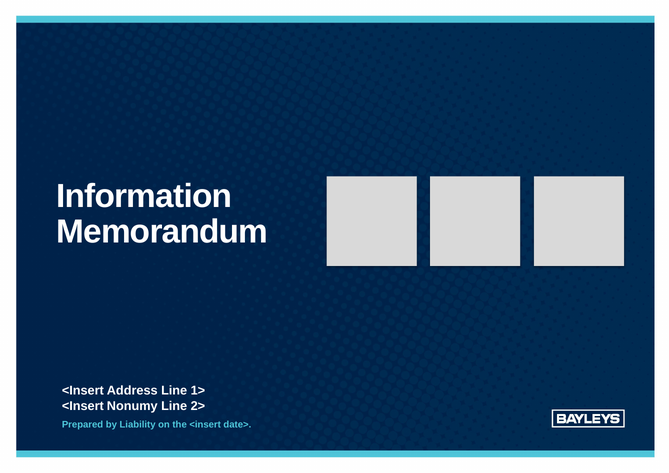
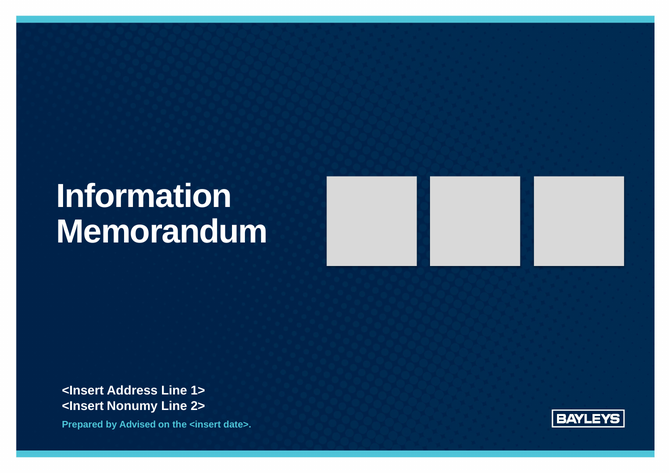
Liability: Liability -> Advised
